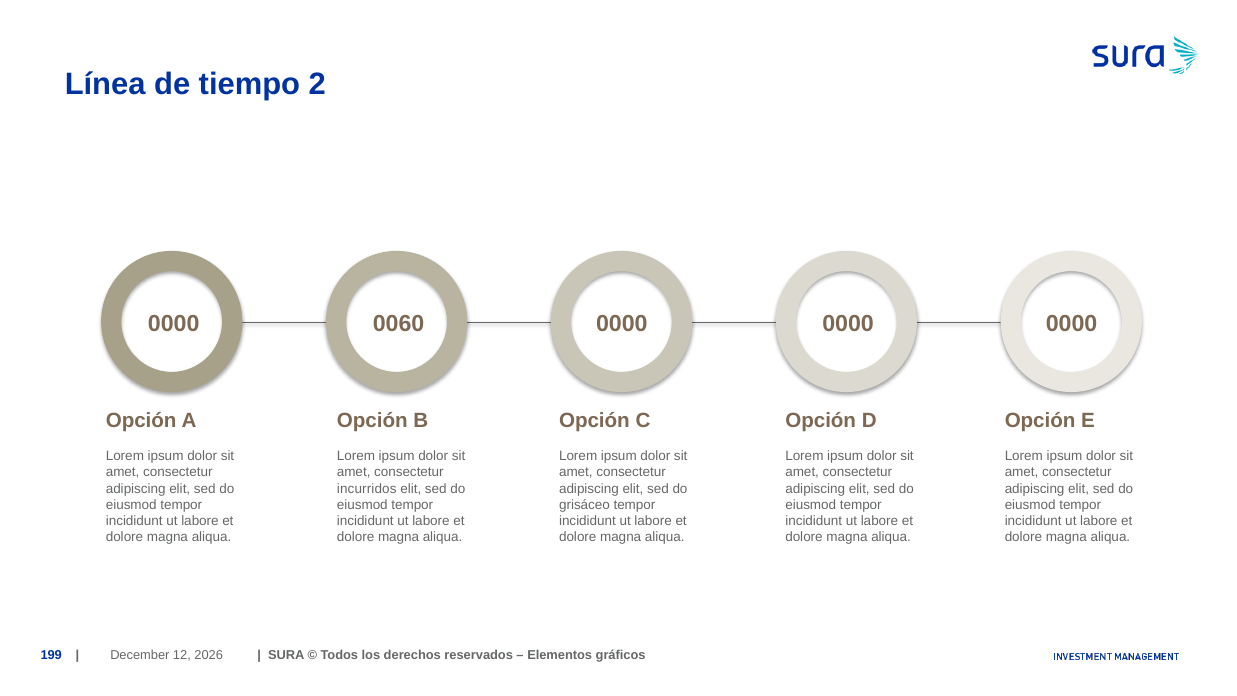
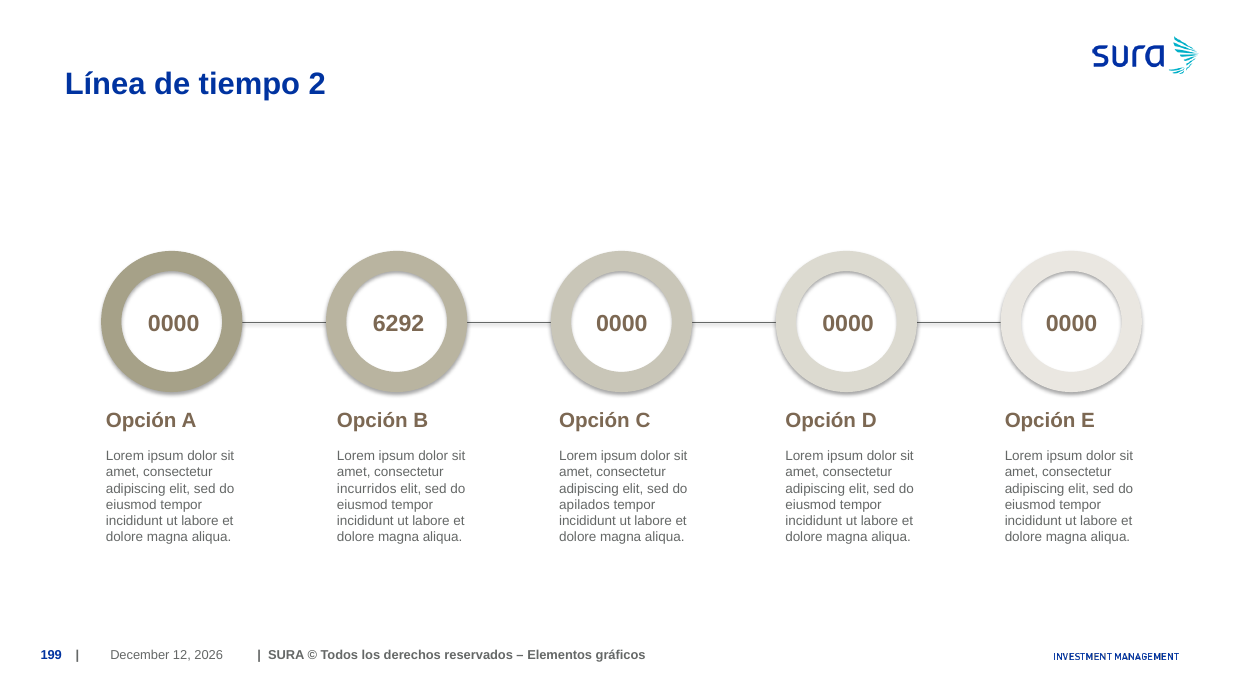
0060: 0060 -> 6292
grisáceo: grisáceo -> apilados
